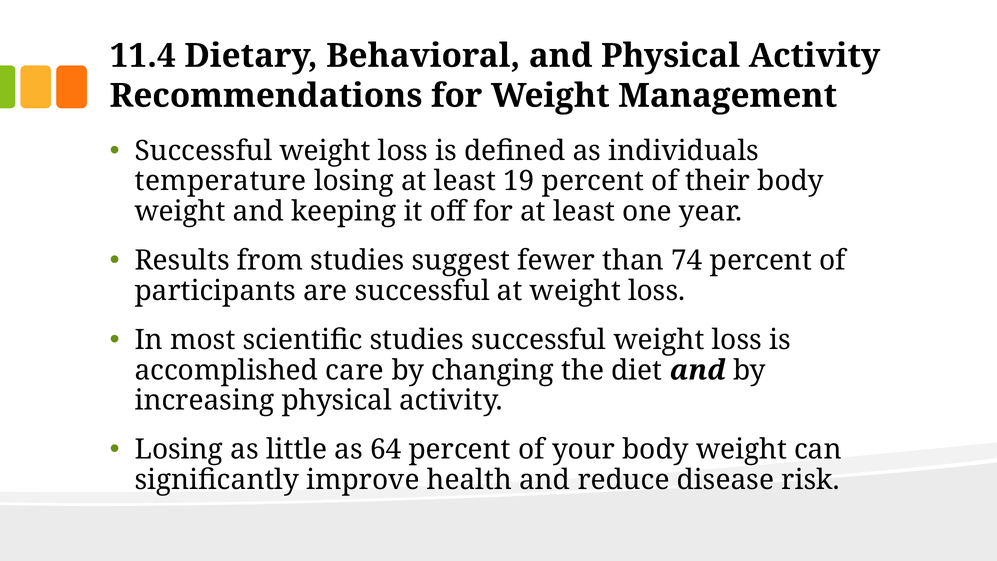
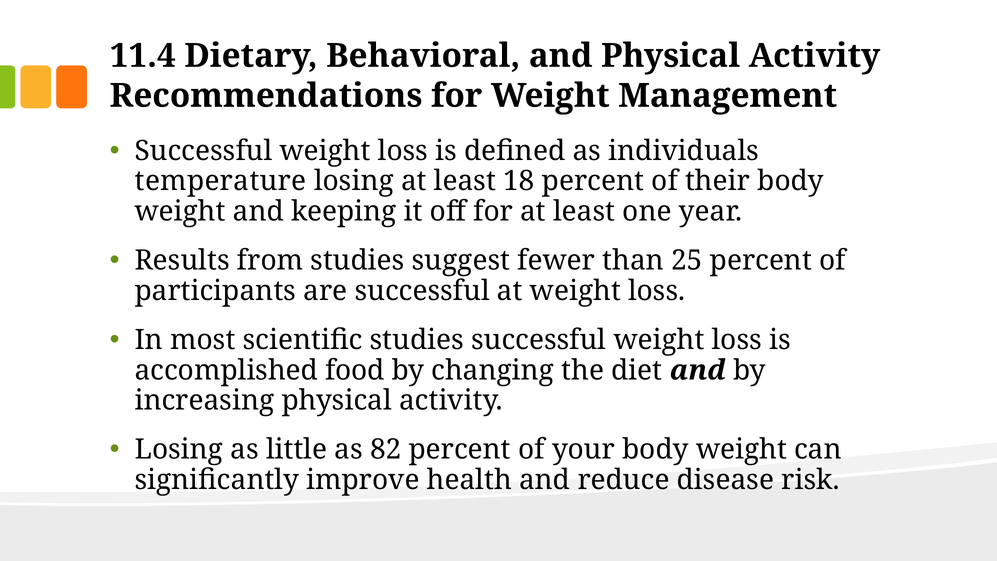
19: 19 -> 18
74: 74 -> 25
care: care -> food
64: 64 -> 82
